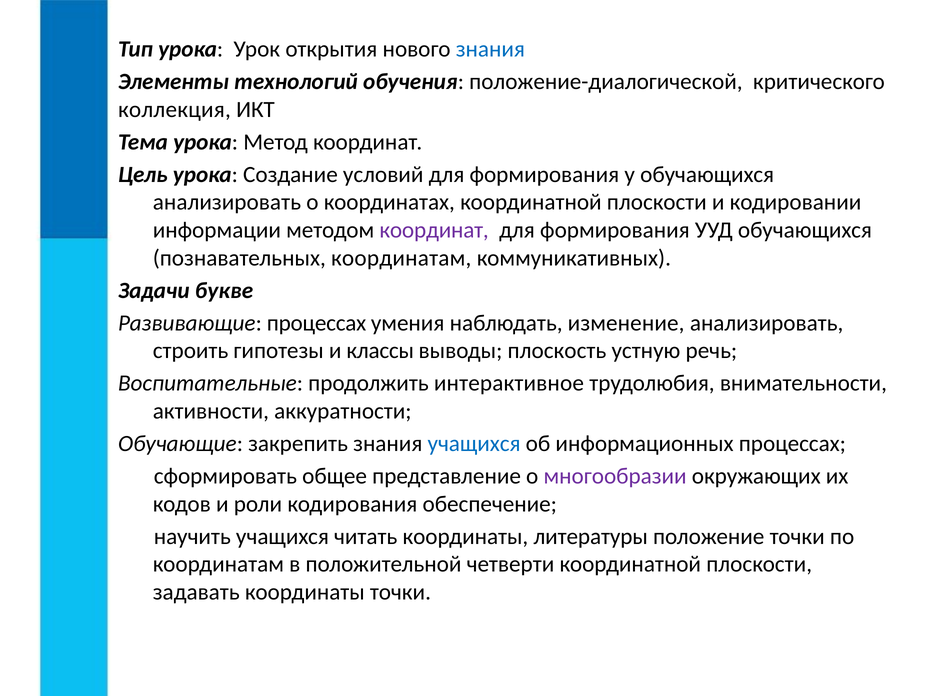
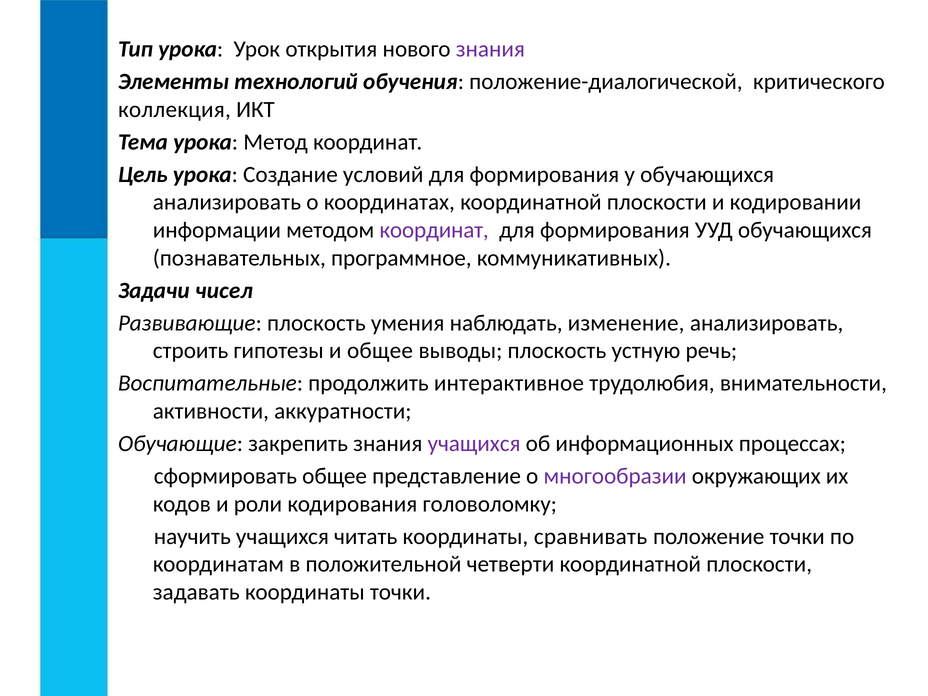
знания at (490, 49) colour: blue -> purple
познавательных координатам: координатам -> программное
букве: букве -> чисел
Развивающие процессах: процессах -> плоскость
и классы: классы -> общее
учащихся at (474, 444) colour: blue -> purple
обеспечение: обеспечение -> головоломку
литературы: литературы -> сравнивать
